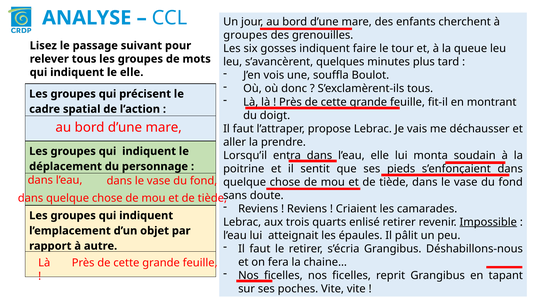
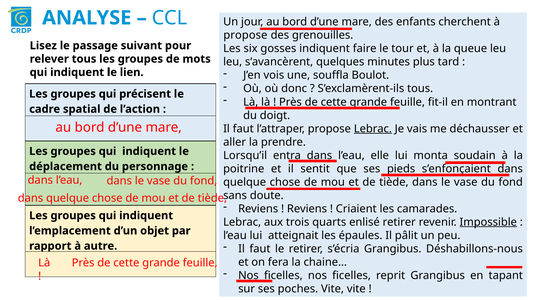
groupes at (245, 35): groupes -> propose
le elle: elle -> lien
Lebrac at (373, 129) underline: none -> present
